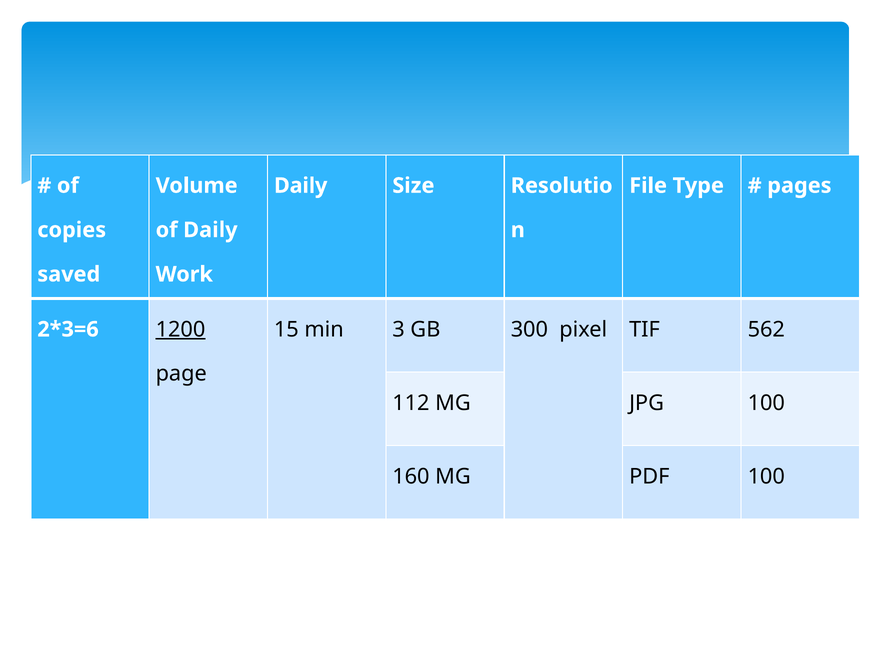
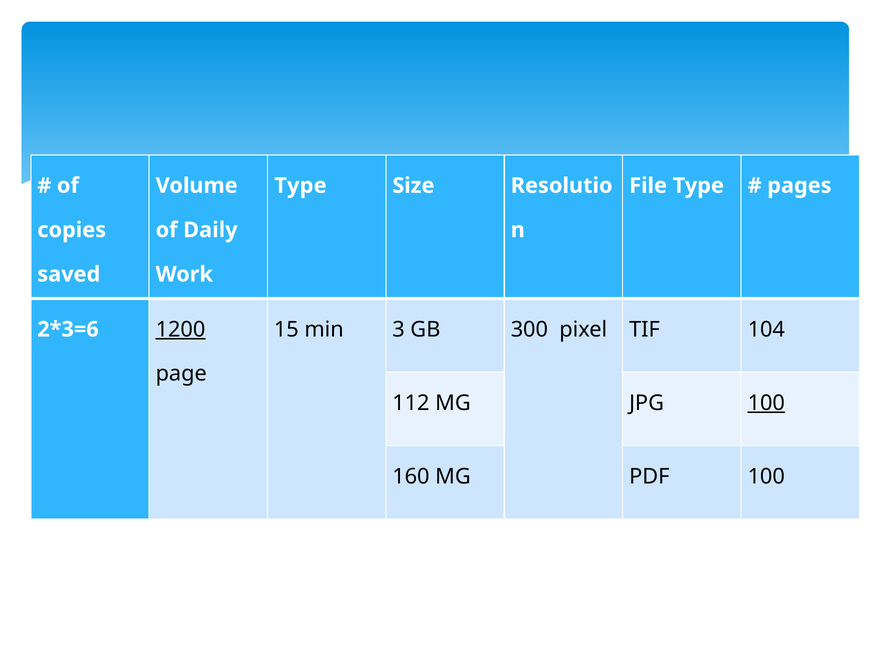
Daily at (301, 186): Daily -> Type
562: 562 -> 104
100 at (766, 403) underline: none -> present
